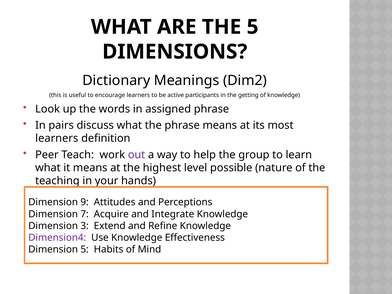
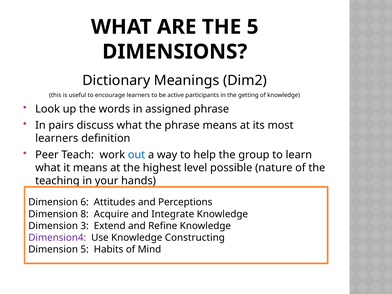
out colour: purple -> blue
9: 9 -> 6
7: 7 -> 8
Effectiveness: Effectiveness -> Constructing
